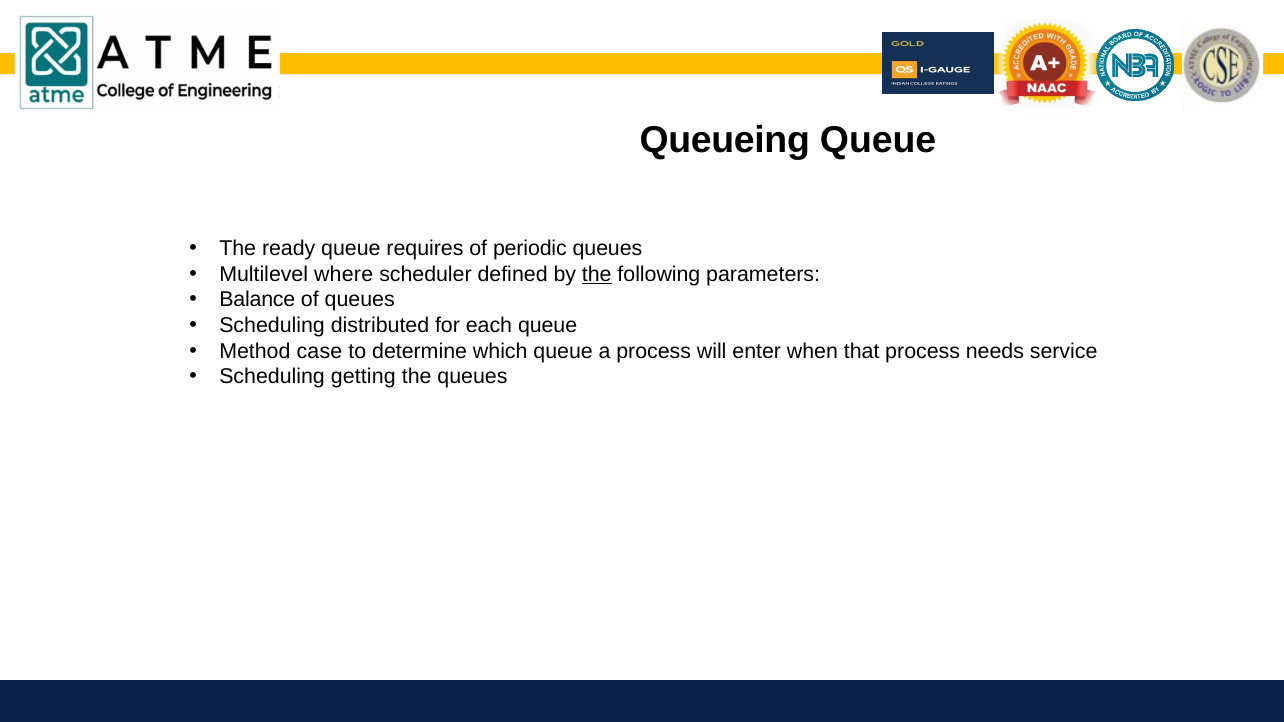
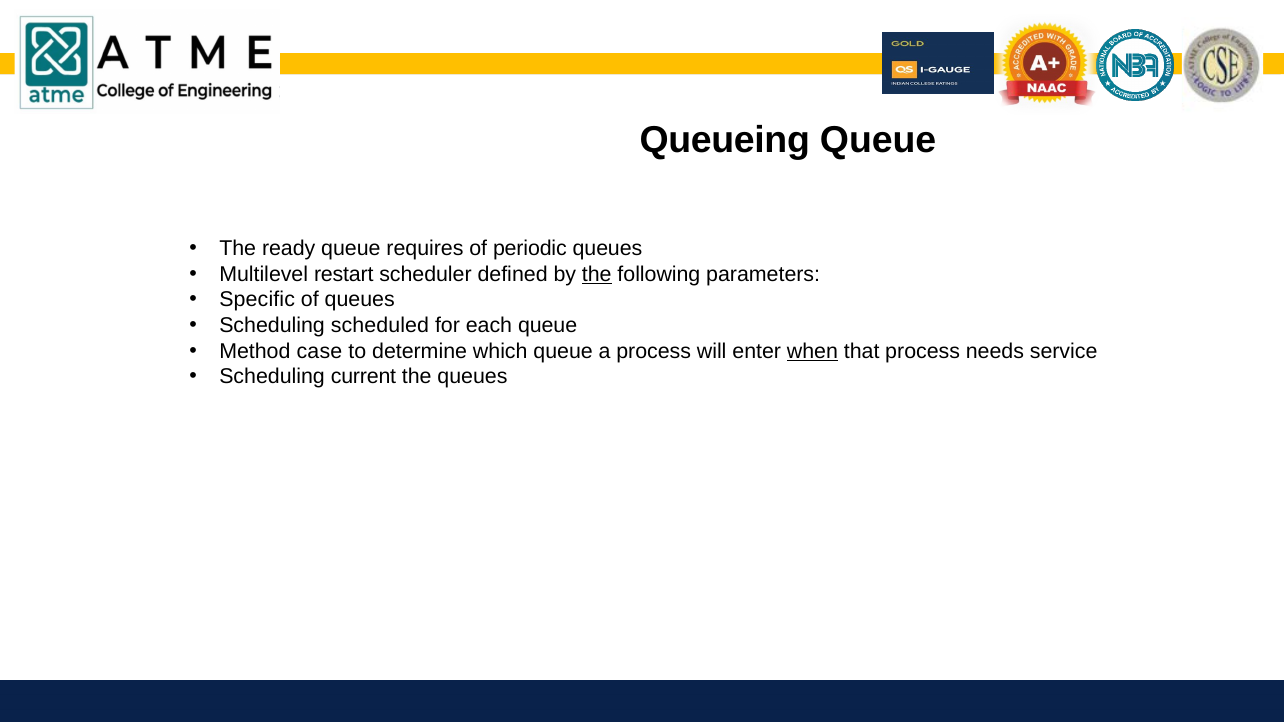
where: where -> restart
Balance: Balance -> Specific
distributed: distributed -> scheduled
when underline: none -> present
getting: getting -> current
